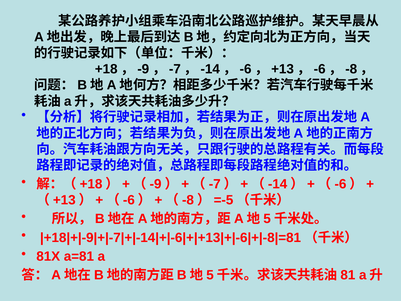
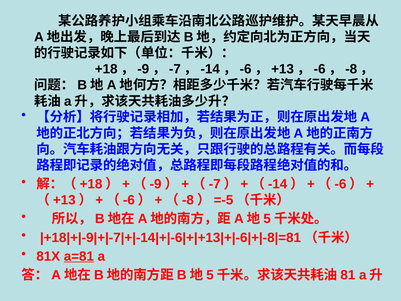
a=81 underline: none -> present
